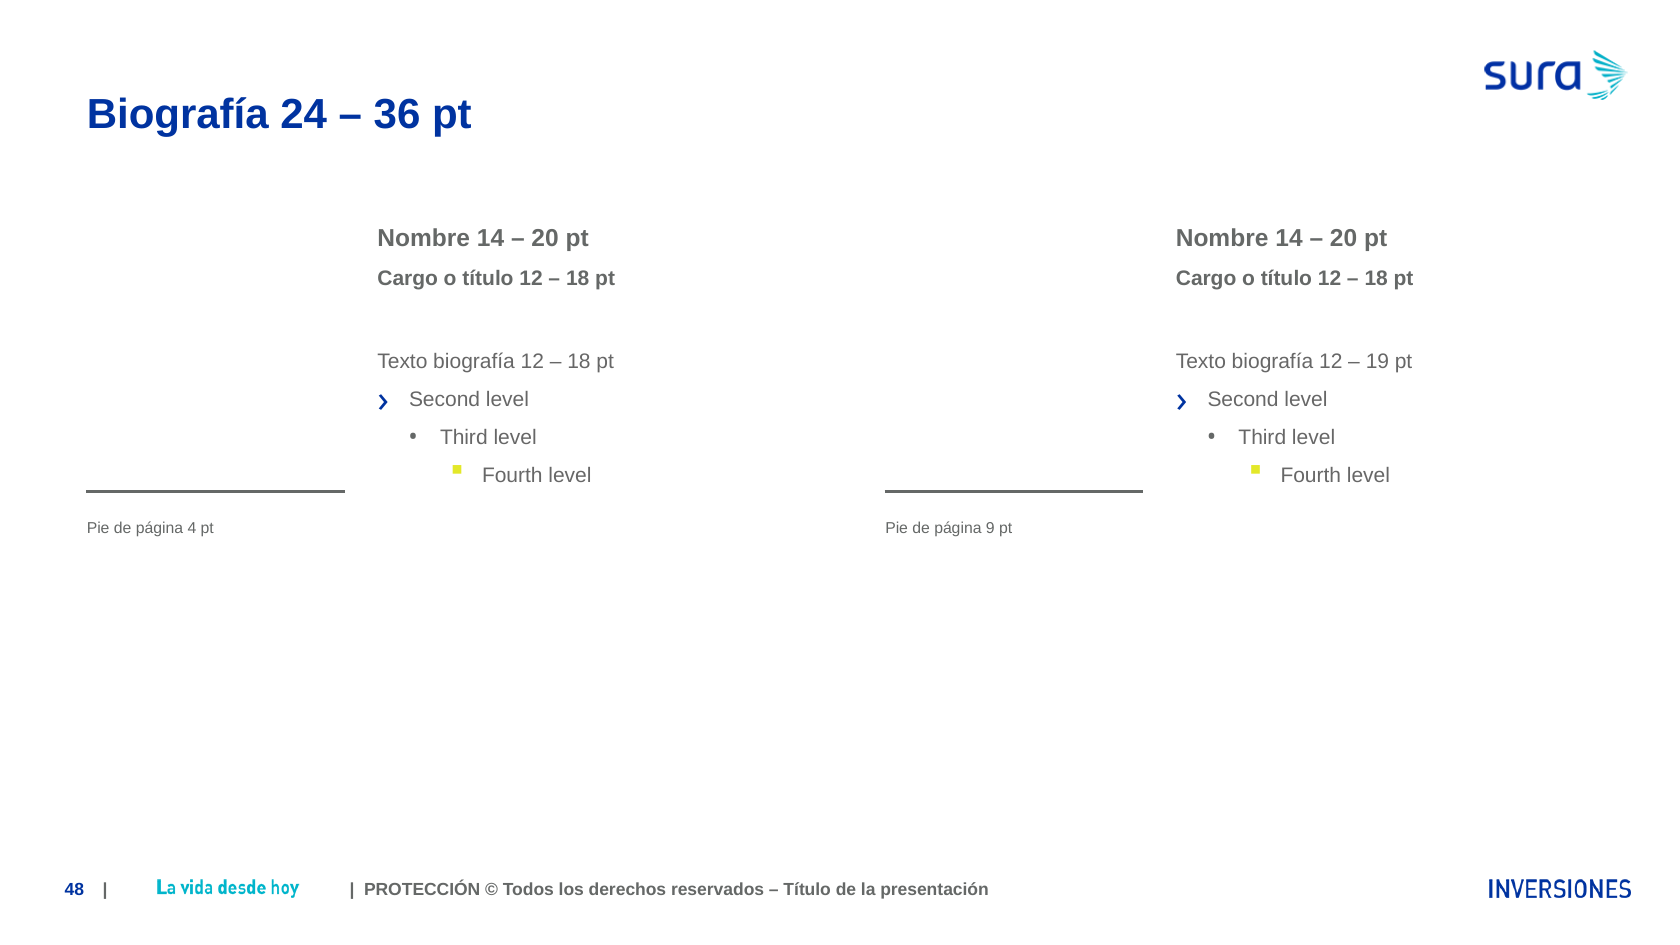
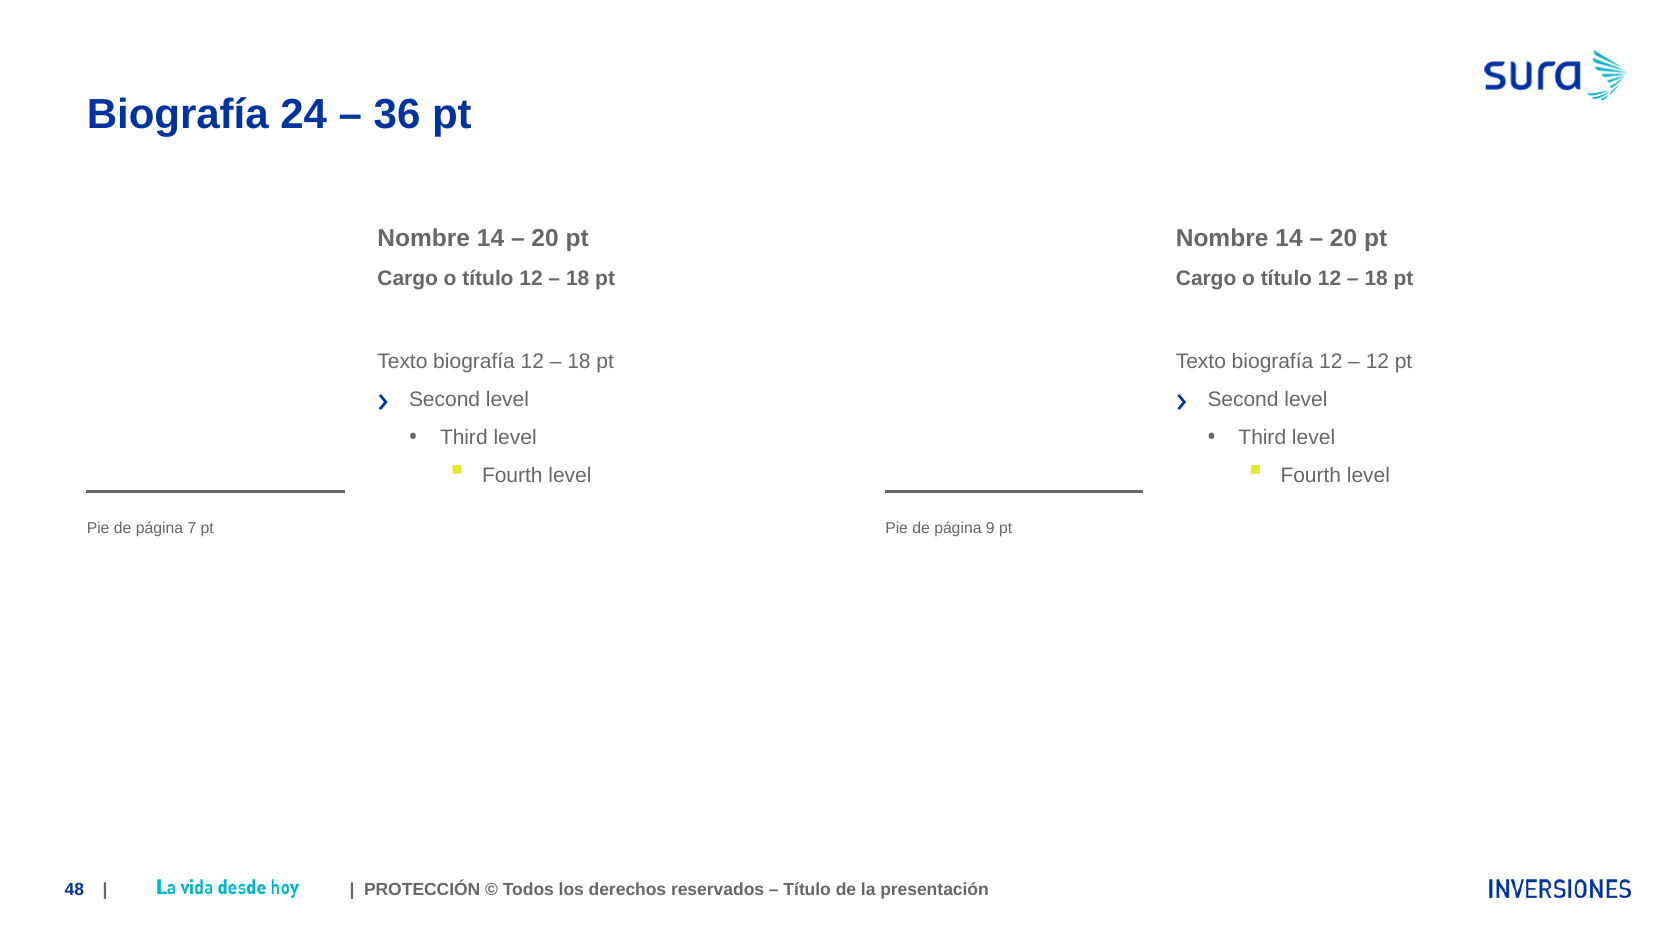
19 at (1377, 361): 19 -> 12
4: 4 -> 7
